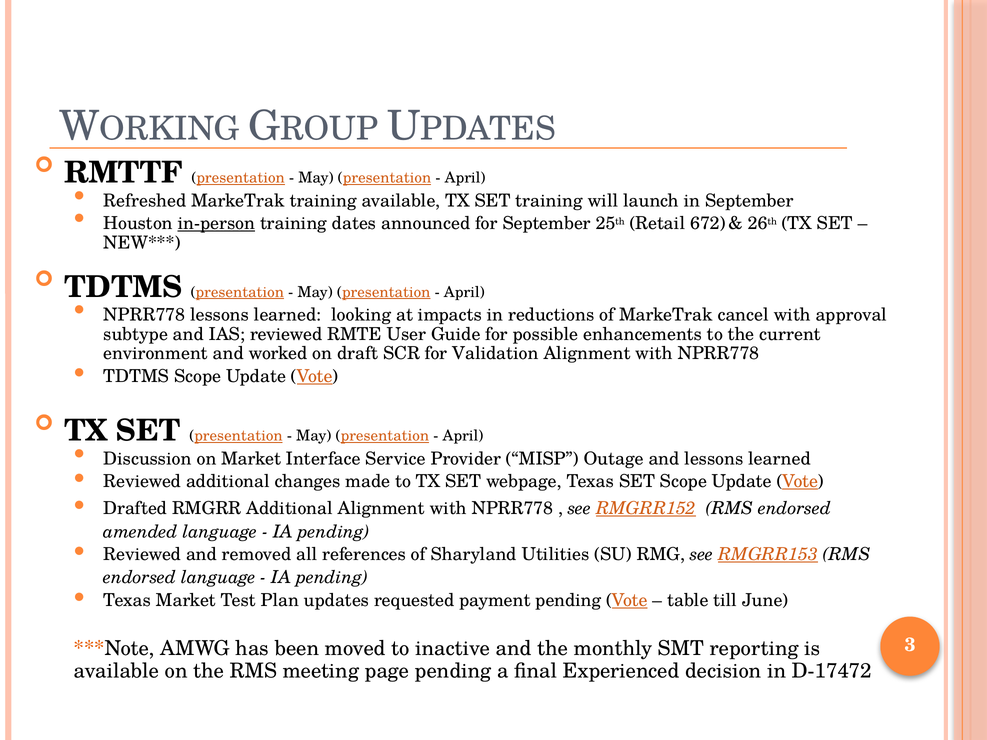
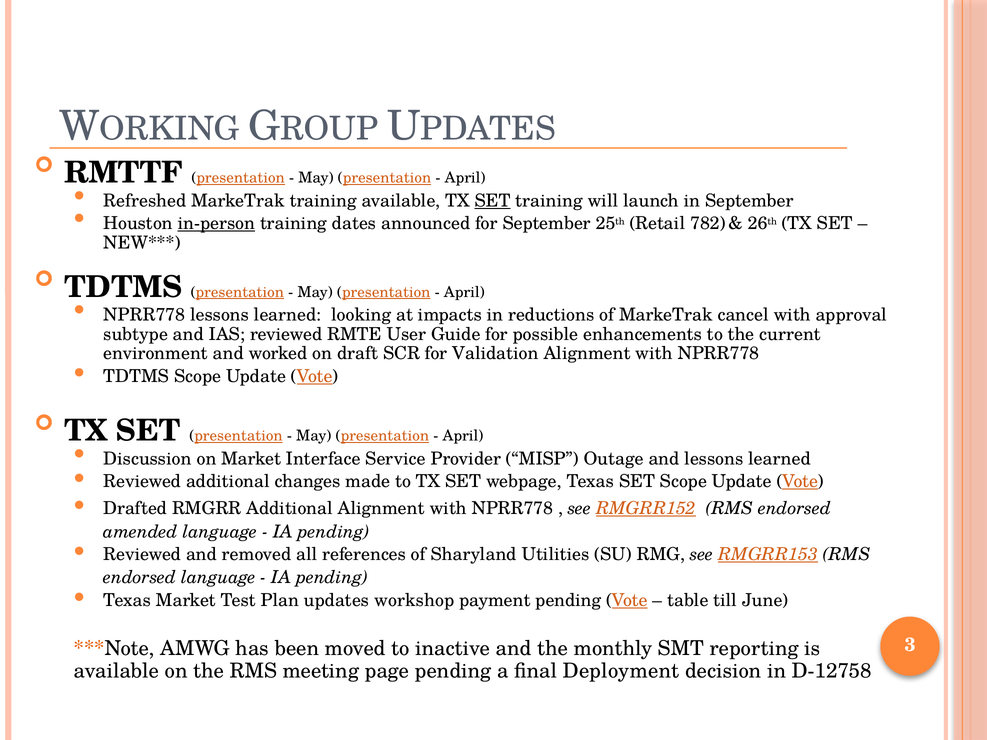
SET at (493, 201) underline: none -> present
672: 672 -> 782
requested: requested -> workshop
Experienced: Experienced -> Deployment
D-17472: D-17472 -> D-12758
